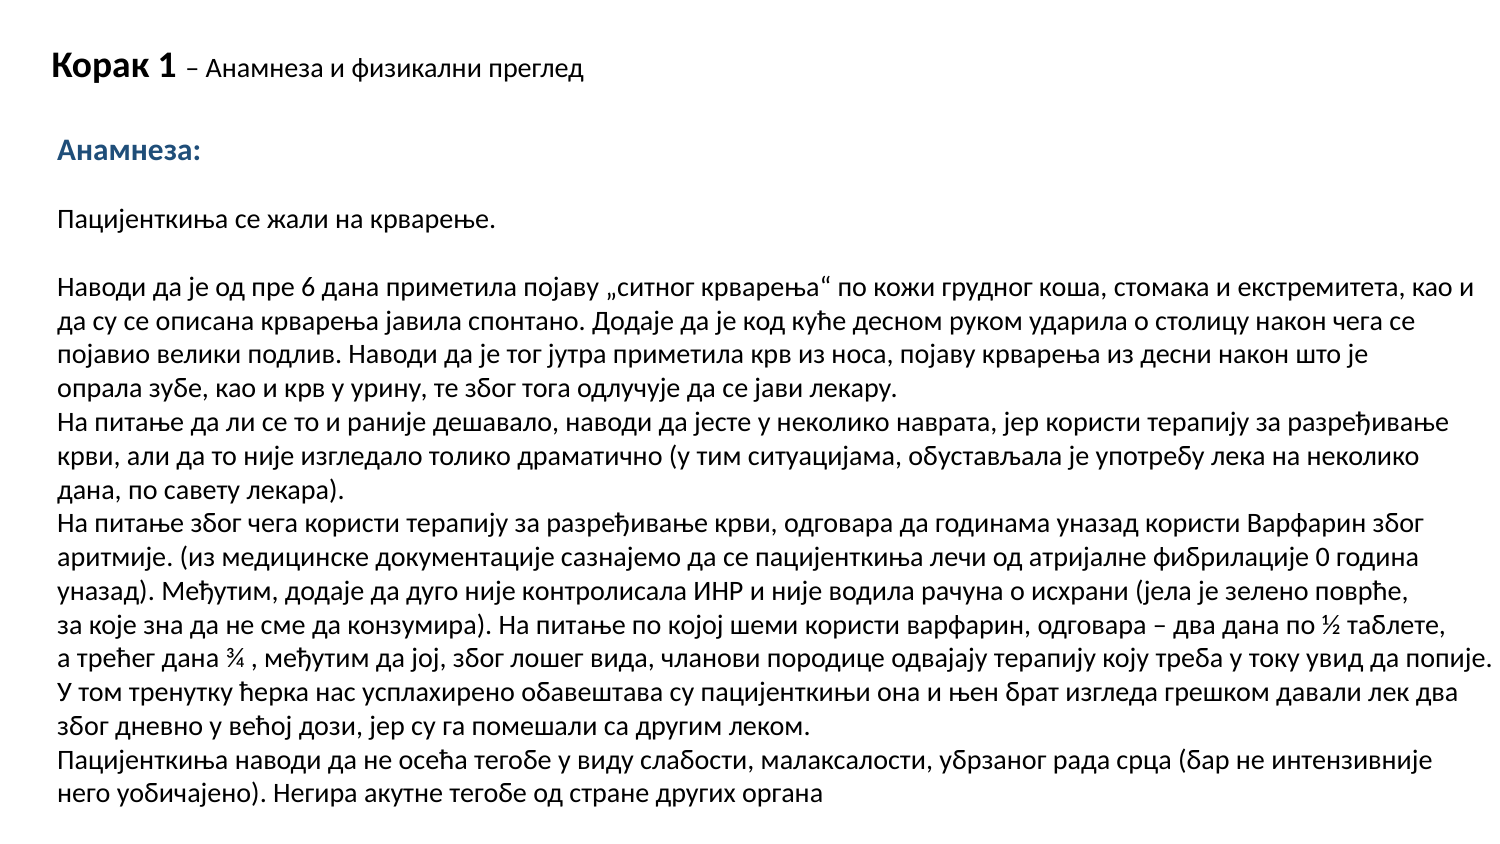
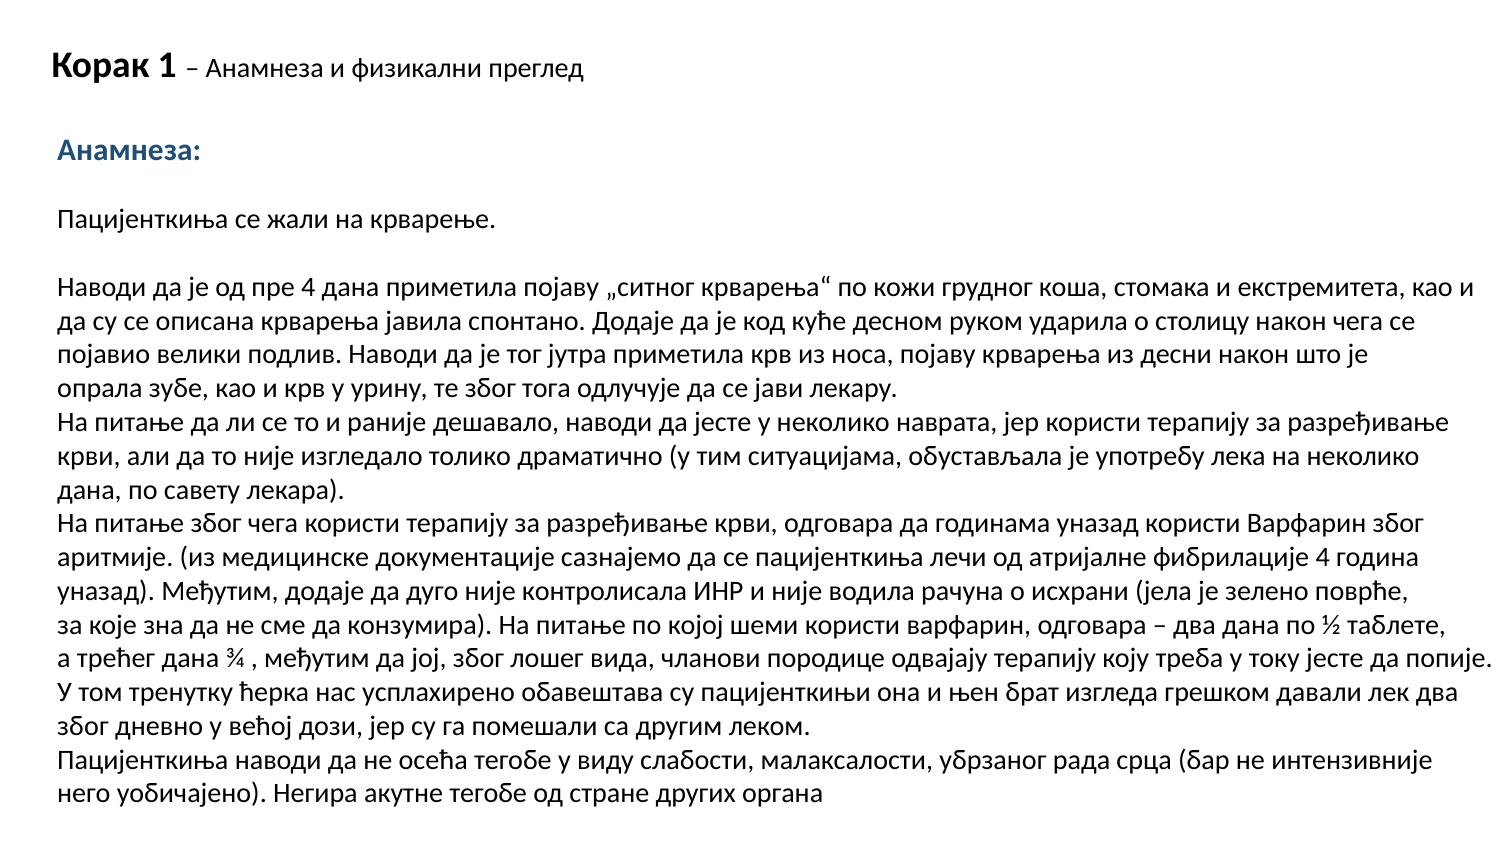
пре 6: 6 -> 4
фибрилације 0: 0 -> 4
току увид: увид -> јесте
